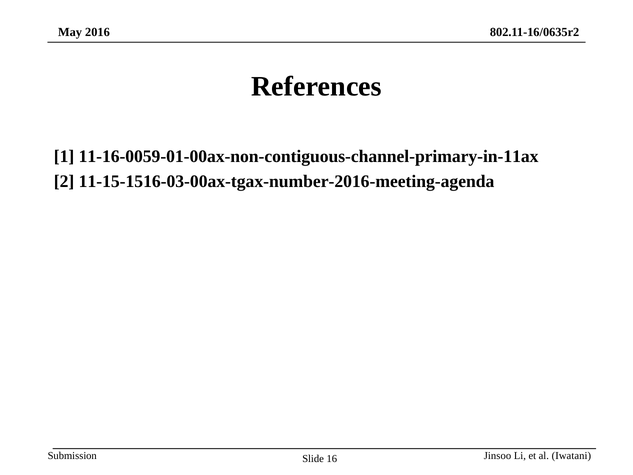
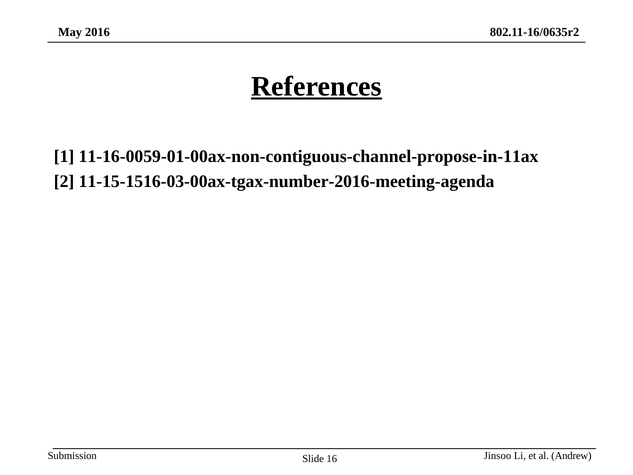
References underline: none -> present
11-16-0059-01-00ax-non-contiguous-channel-primary-in-11ax: 11-16-0059-01-00ax-non-contiguous-channel-primary-in-11ax -> 11-16-0059-01-00ax-non-contiguous-channel-propose-in-11ax
Iwatani: Iwatani -> Andrew
